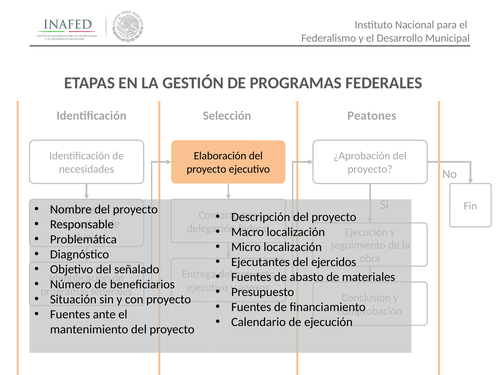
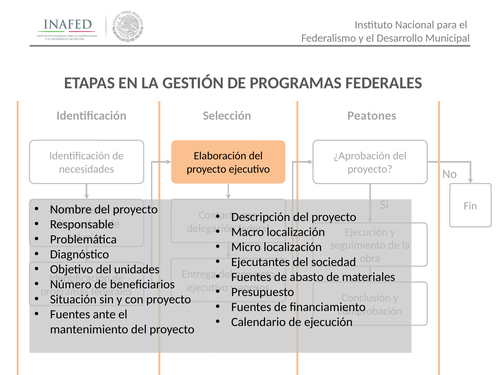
ejercidos: ejercidos -> sociedad
señalado: señalado -> unidades
